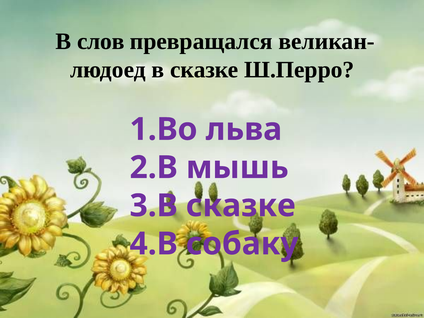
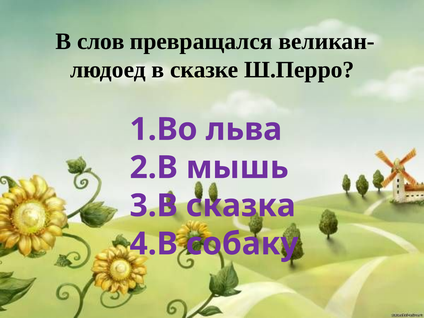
сказке at (241, 206): сказке -> сказка
